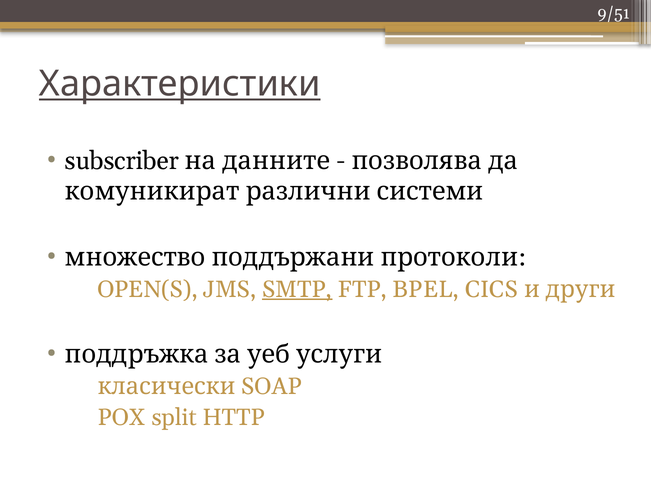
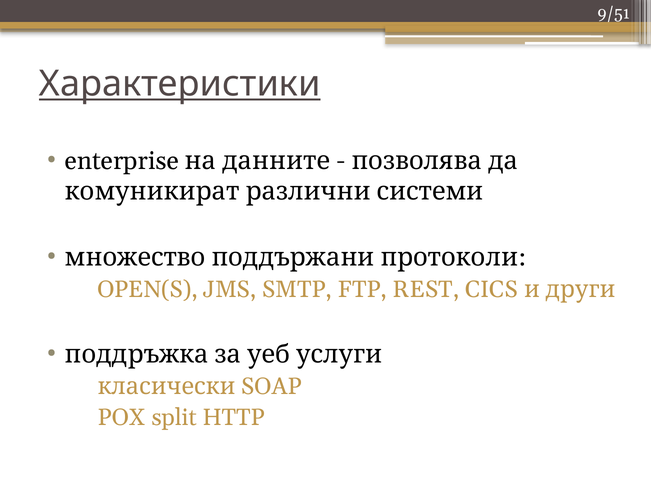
subscriber: subscriber -> enterprise
SMTP underline: present -> none
BPEL: BPEL -> REST
